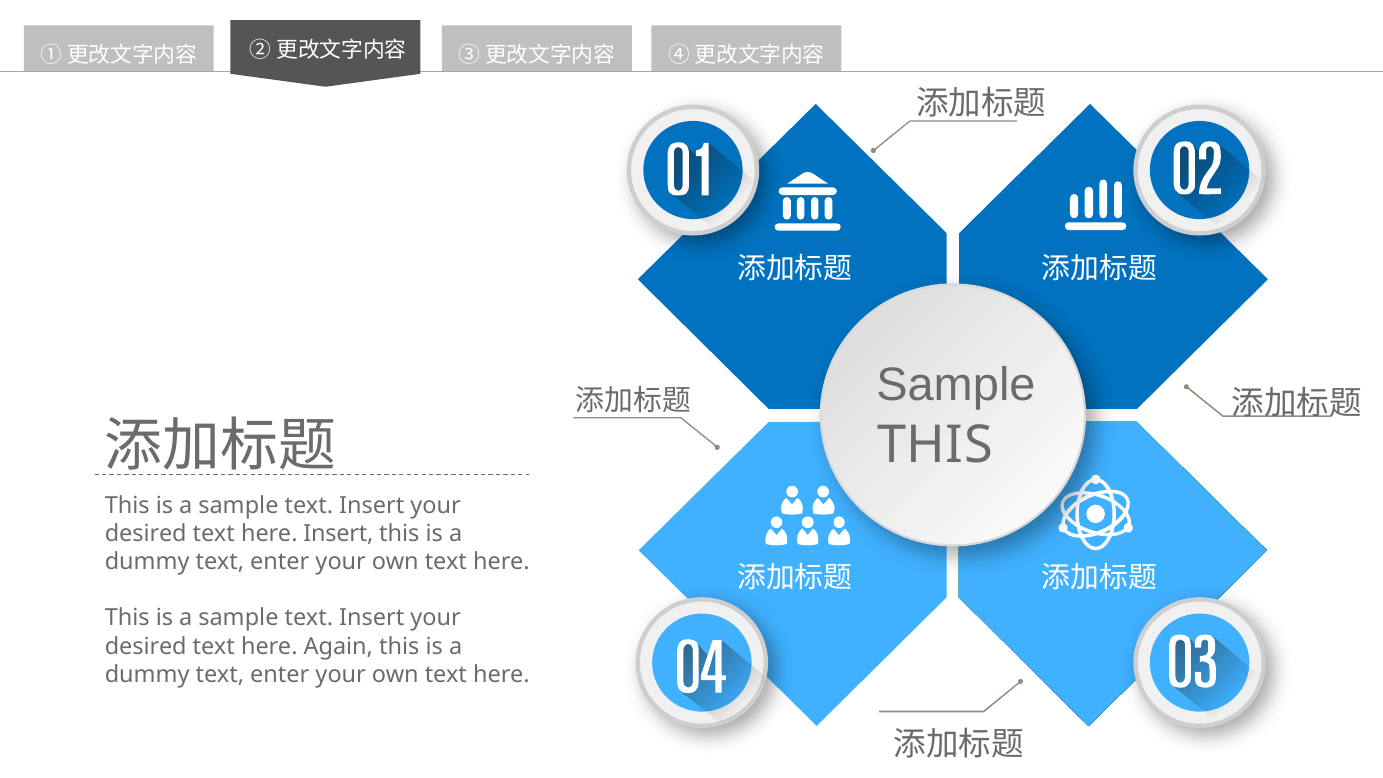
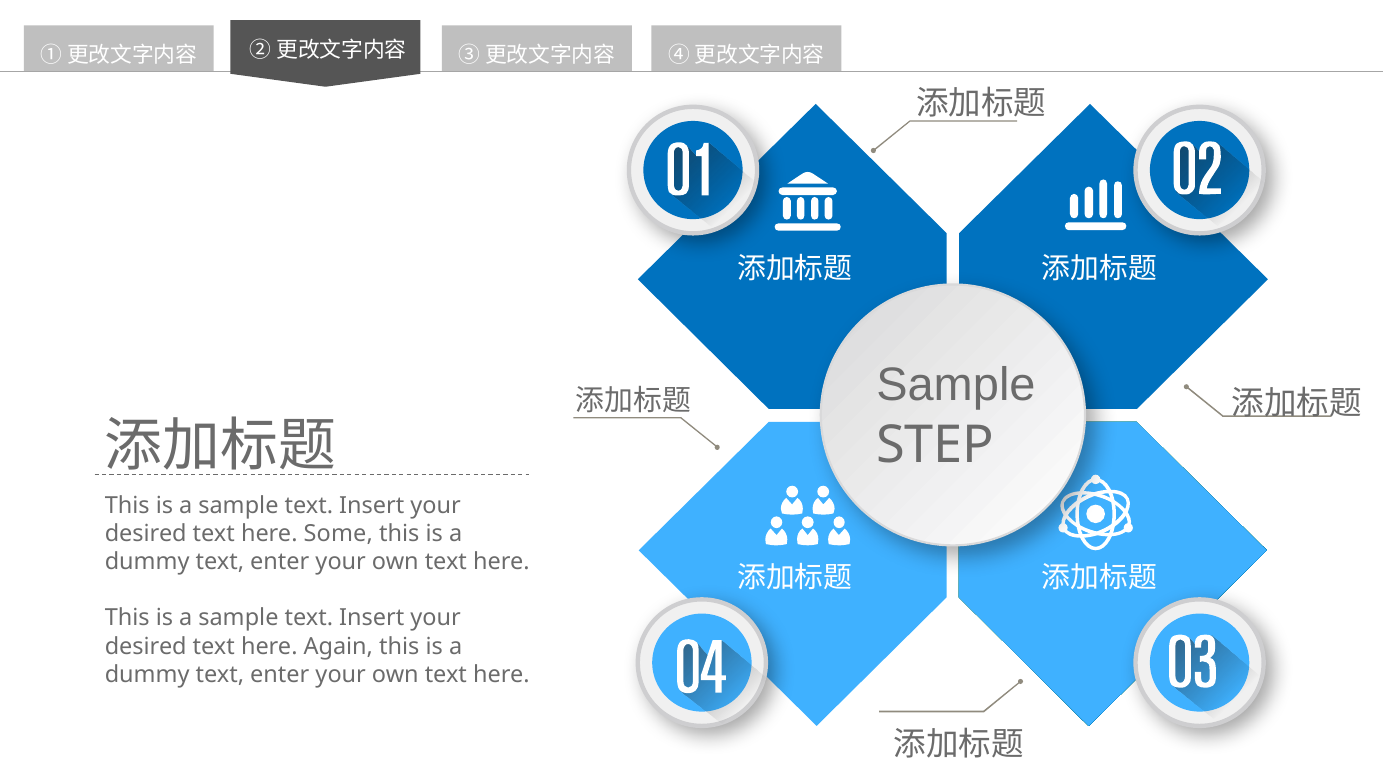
THIS at (935, 445): THIS -> STEP
here Insert: Insert -> Some
